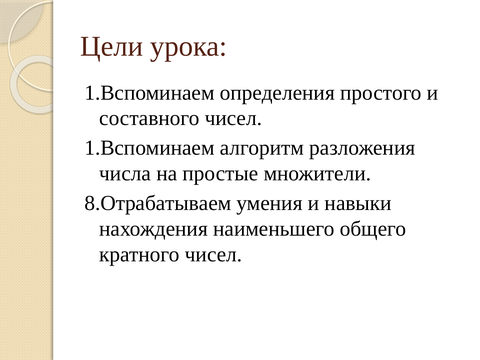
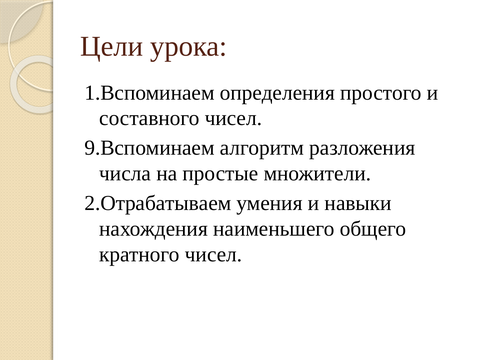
1.Вспоминаем at (149, 148): 1.Вспоминаем -> 9.Вспоминаем
8.Отрабатываем: 8.Отрабатываем -> 2.Отрабатываем
